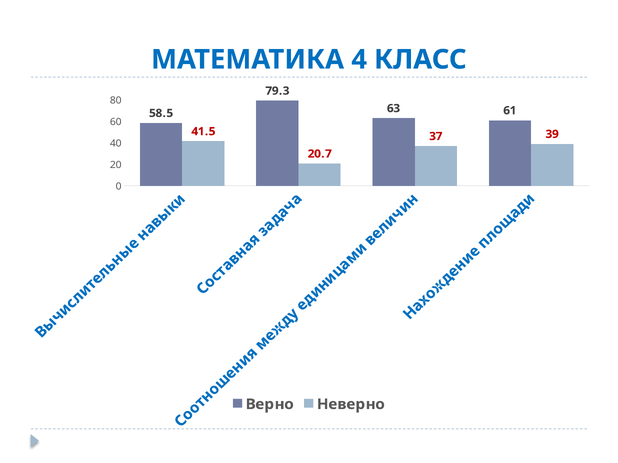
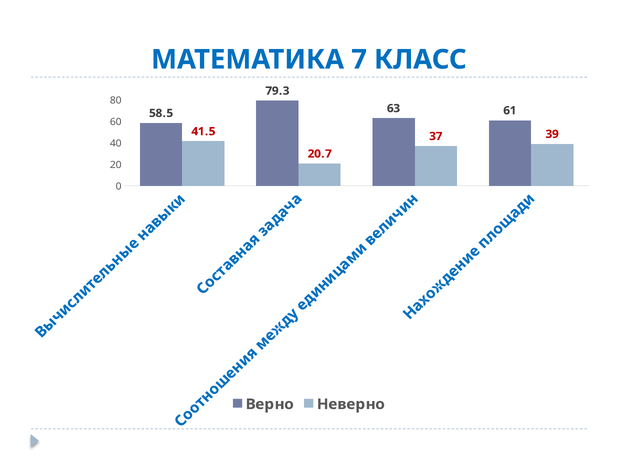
4: 4 -> 7
